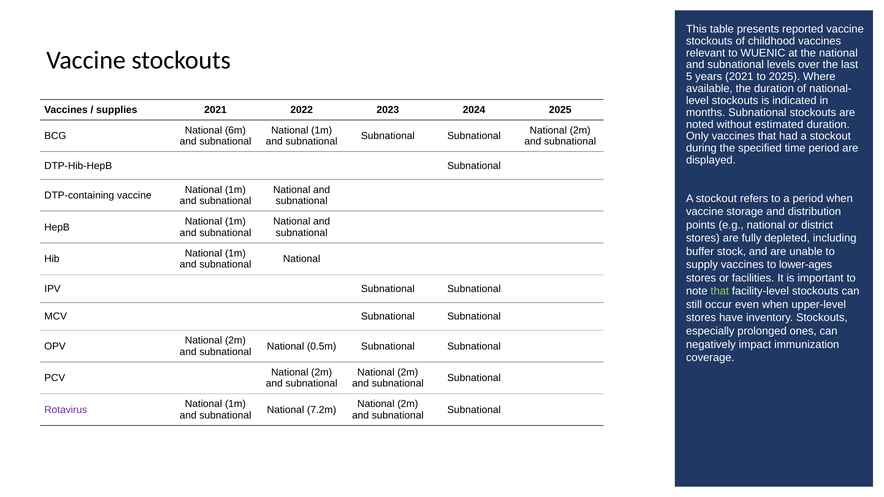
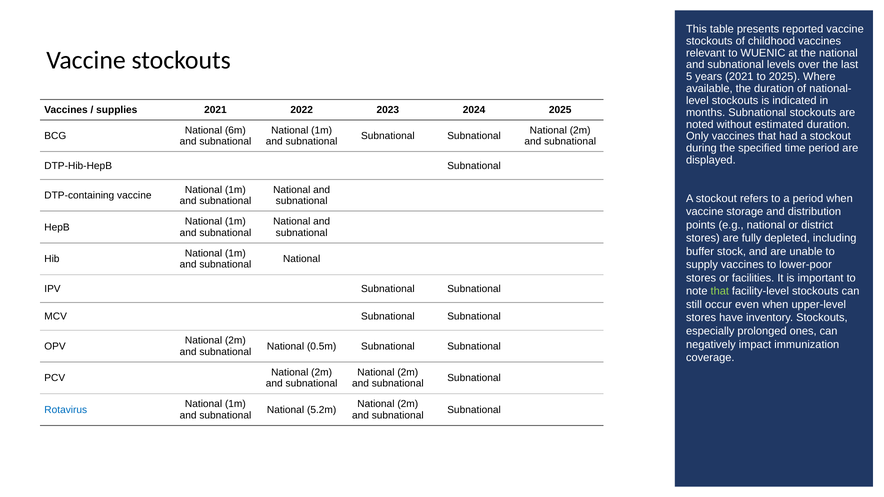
lower-ages: lower-ages -> lower-poor
Rotavirus colour: purple -> blue
7.2m: 7.2m -> 5.2m
